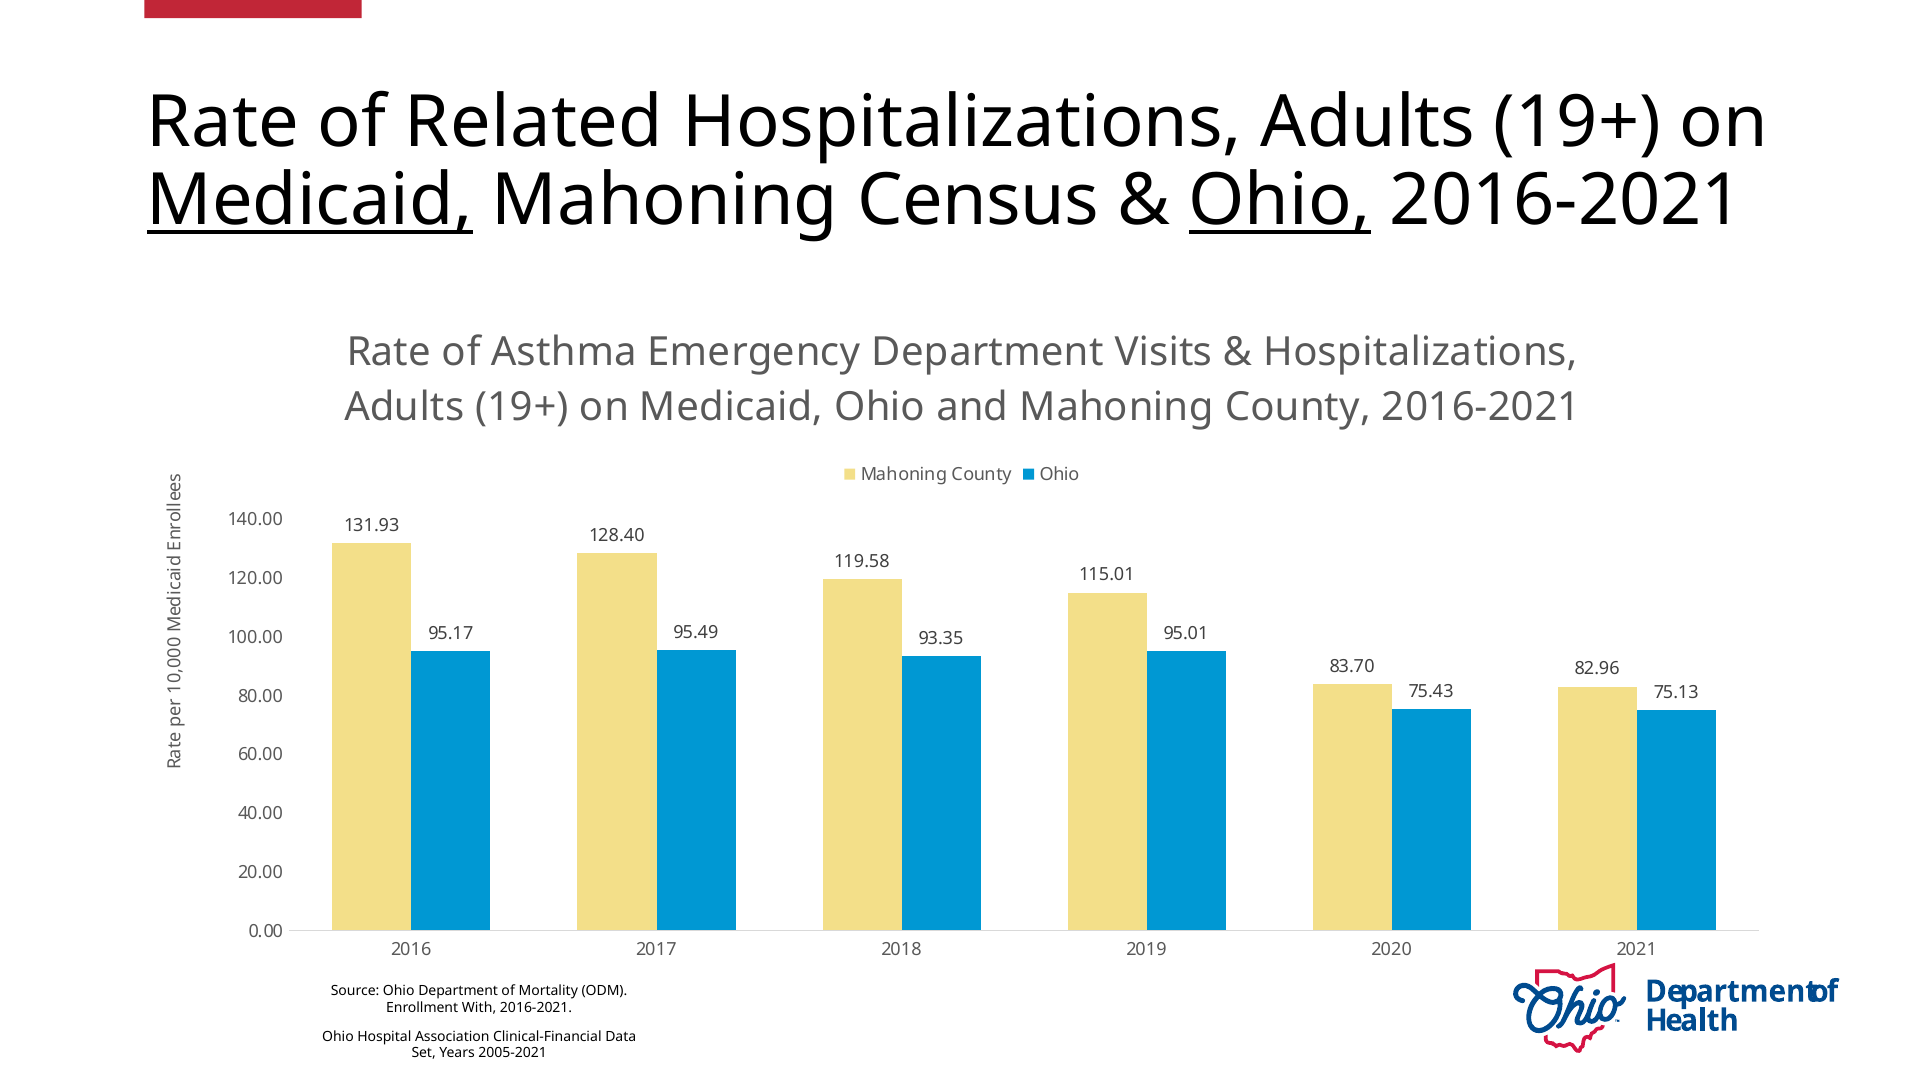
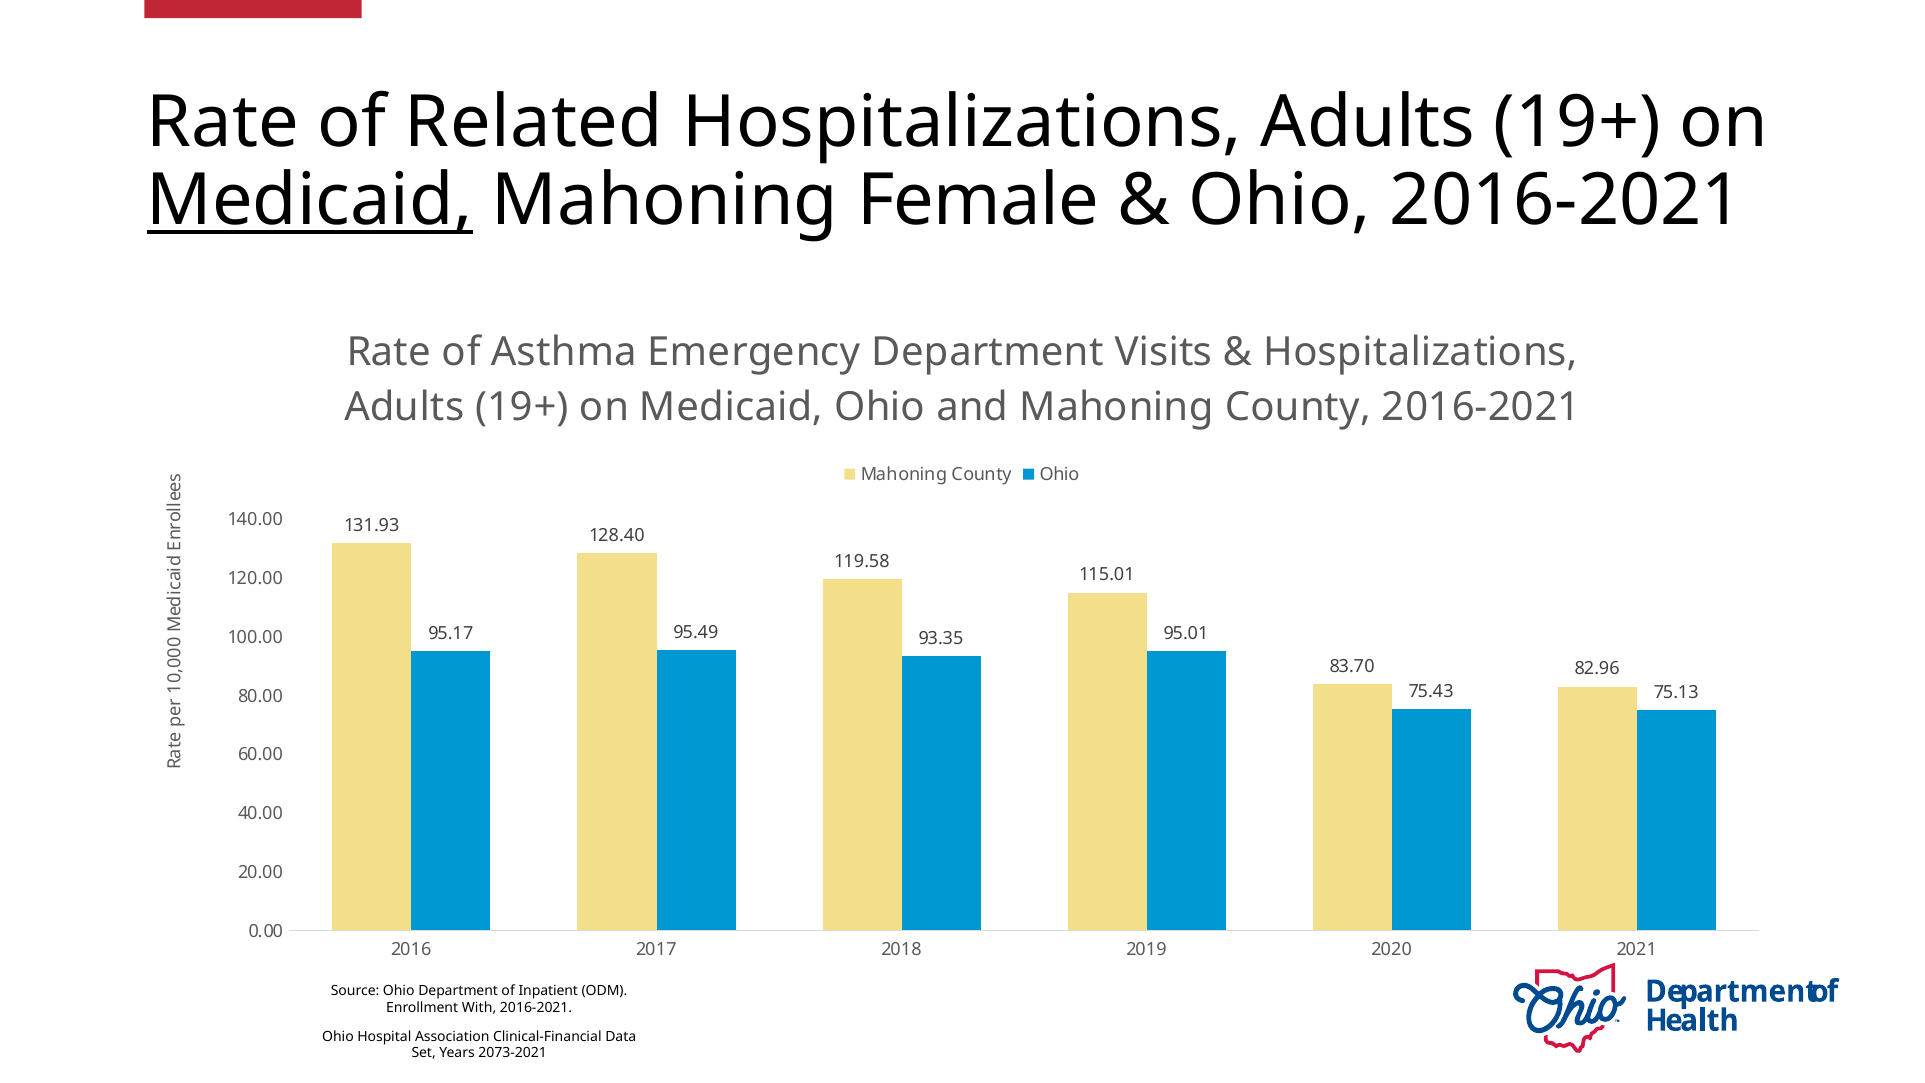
Census: Census -> Female
Ohio at (1280, 201) underline: present -> none
Mortality: Mortality -> Inpatient
2005-2021: 2005-2021 -> 2073-2021
